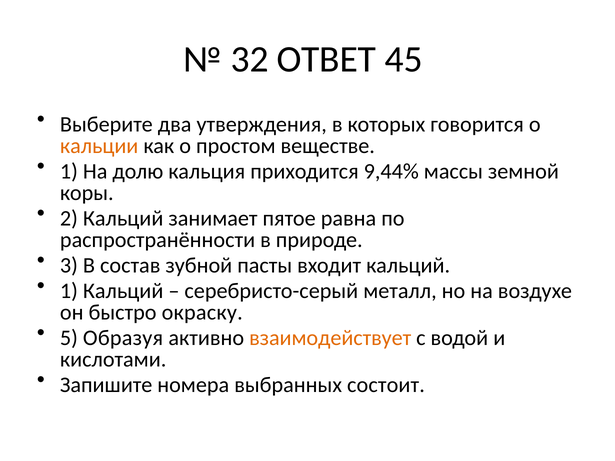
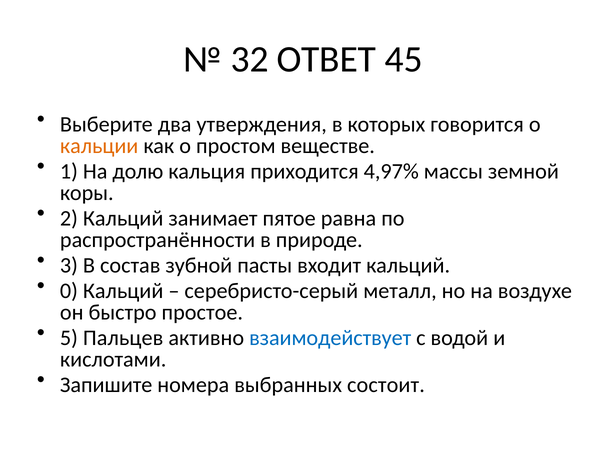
9,44%: 9,44% -> 4,97%
1 at (69, 291): 1 -> 0
окраску: окраску -> простое
Образуя: Образуя -> Пальцев
взаимодействует colour: orange -> blue
